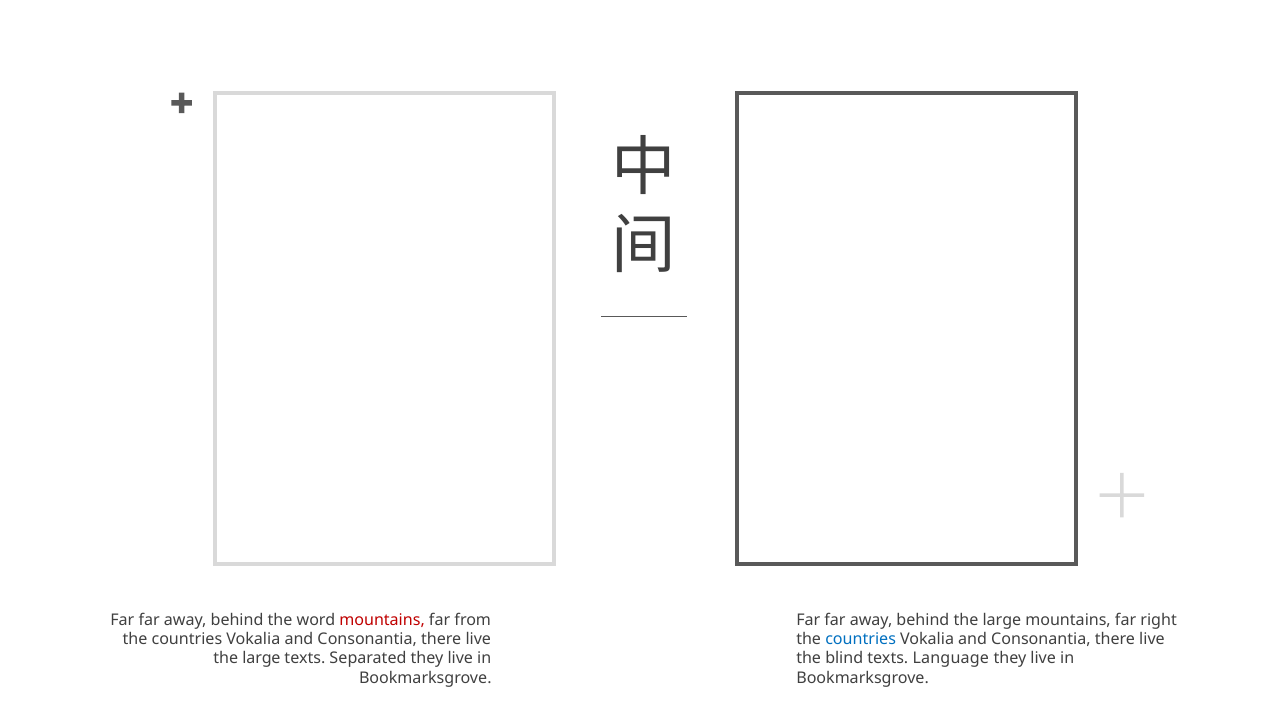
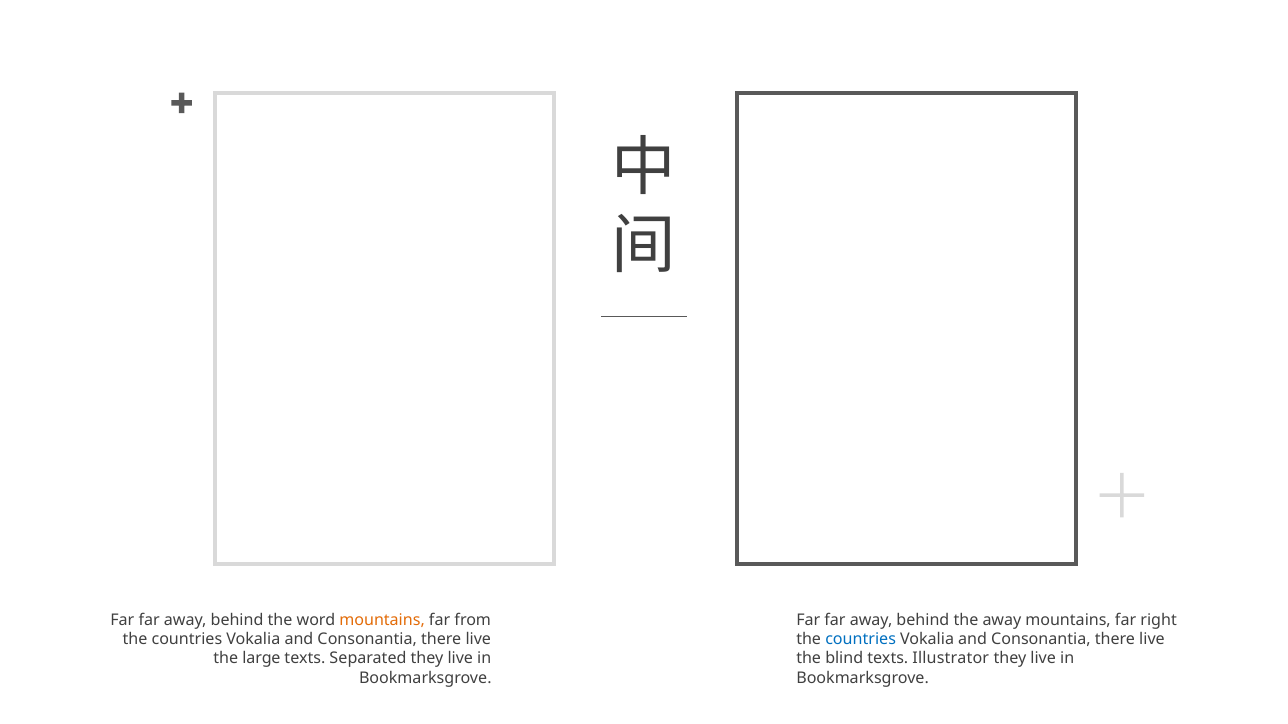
mountains at (382, 620) colour: red -> orange
behind the large: large -> away
Language: Language -> Illustrator
